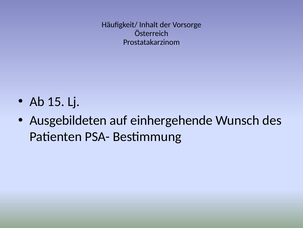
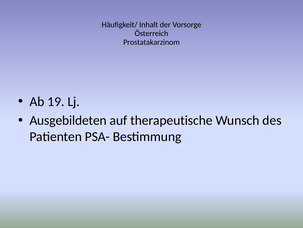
15: 15 -> 19
einhergehende: einhergehende -> therapeutische
